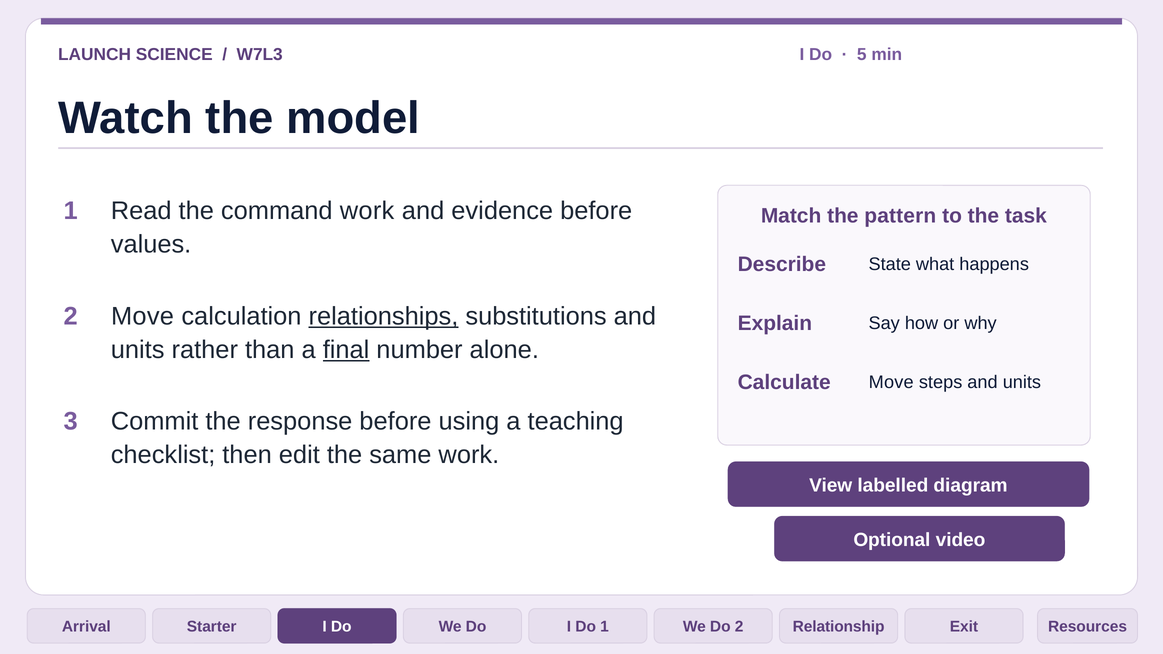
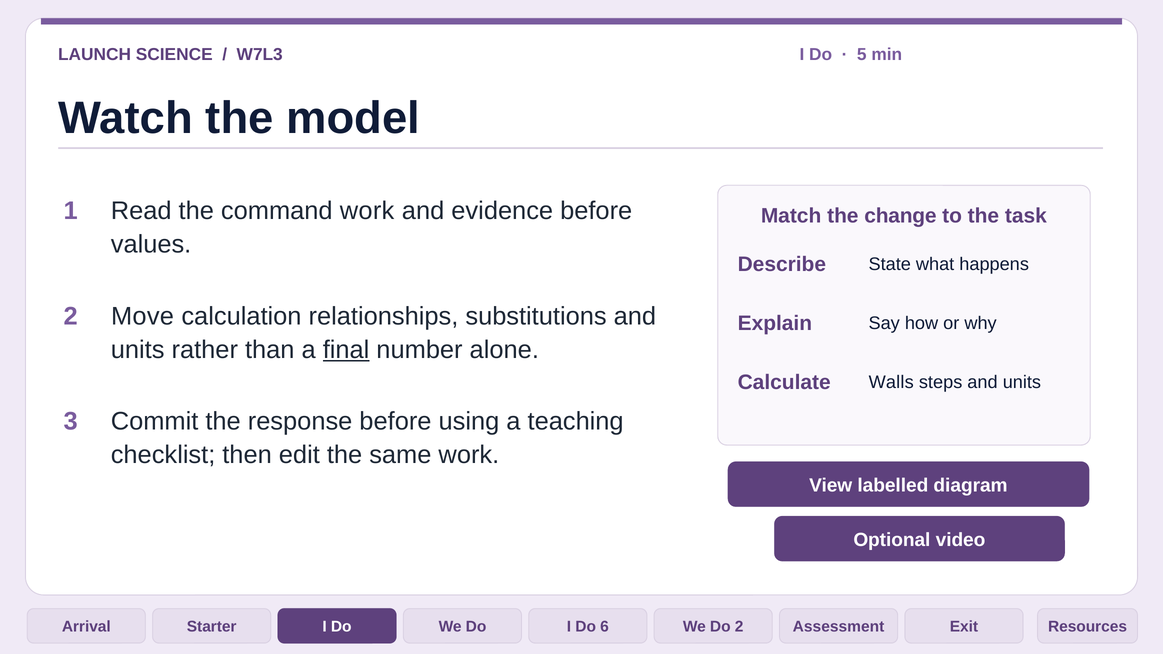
pattern: pattern -> change
relationships underline: present -> none
Calculate Move: Move -> Walls
Do 1: 1 -> 6
Relationship: Relationship -> Assessment
